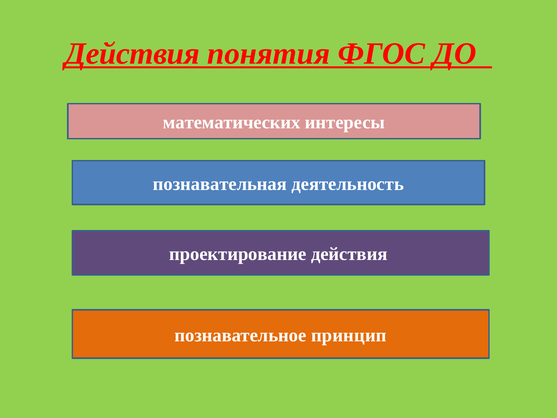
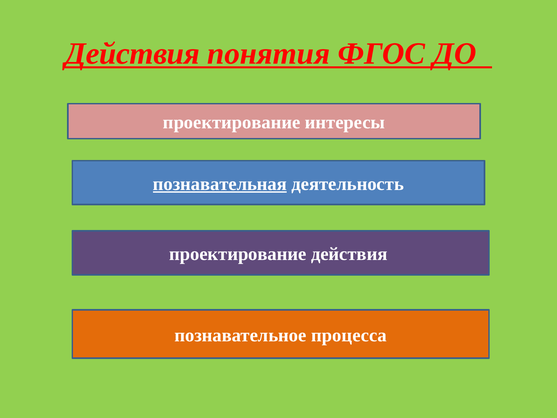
математических at (232, 122): математических -> проектирование
познавательная underline: none -> present
принцип: принцип -> процесса
